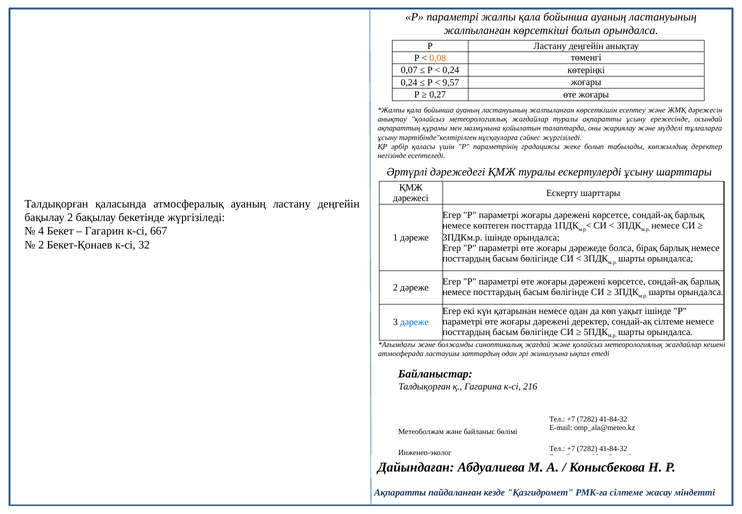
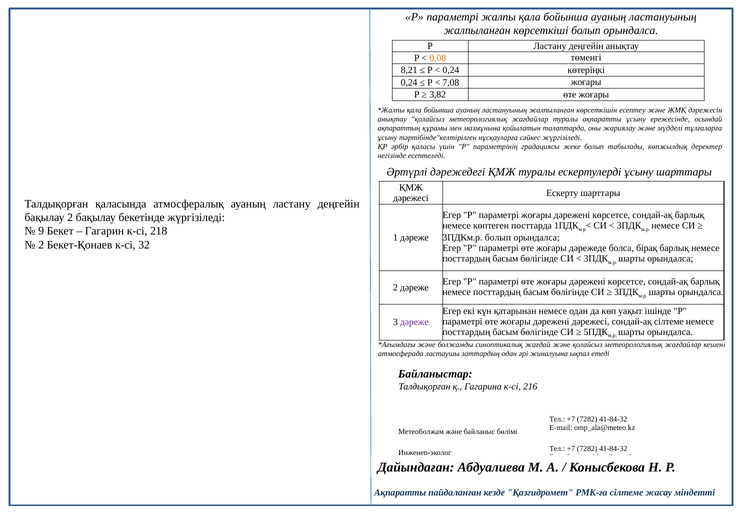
0,07: 0,07 -> 8,21
9,57: 9,57 -> 7,08
0,27: 0,27 -> 3,82
4: 4 -> 9
667: 667 -> 218
3ПДКм.р ішінде: ішінде -> болып
дәрежені деректер: деректер -> дәрежесі
дәреже at (414, 322) colour: blue -> purple
